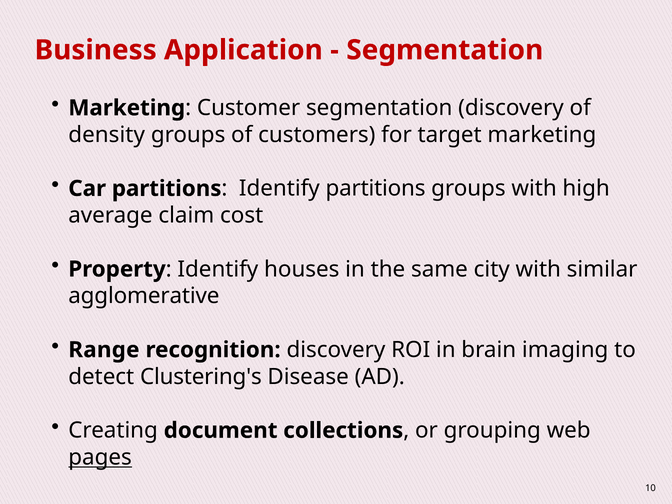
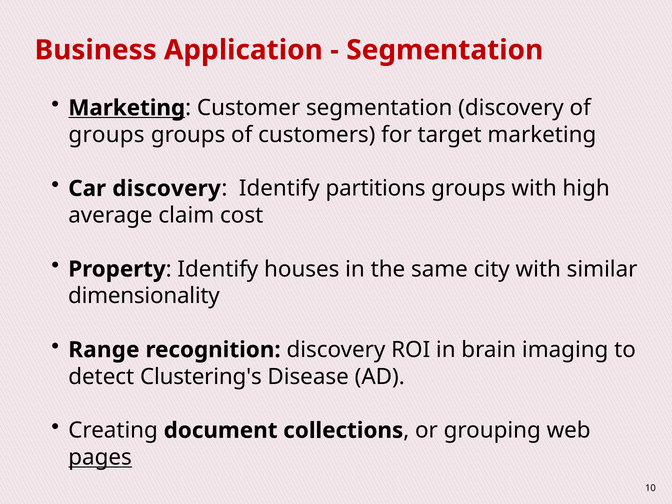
Marketing at (127, 108) underline: none -> present
density at (107, 135): density -> groups
Car partitions: partitions -> discovery
agglomerative: agglomerative -> dimensionality
